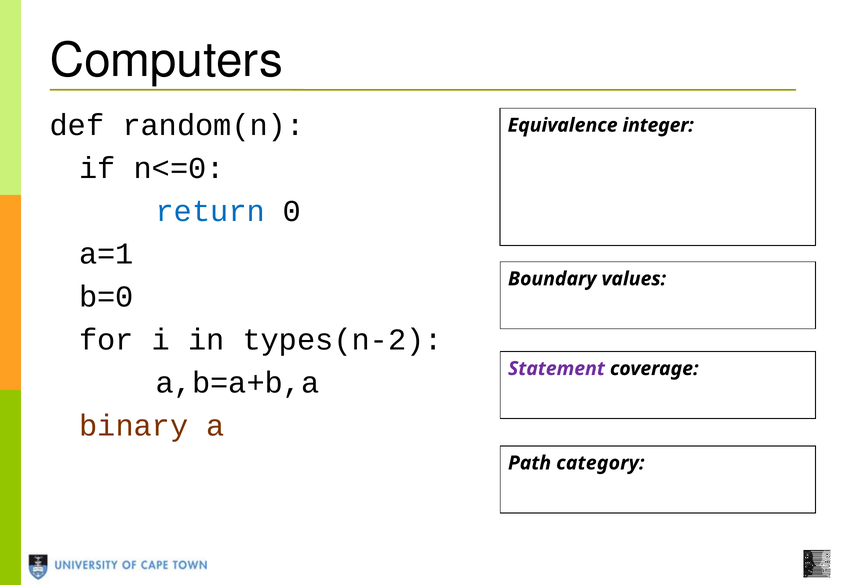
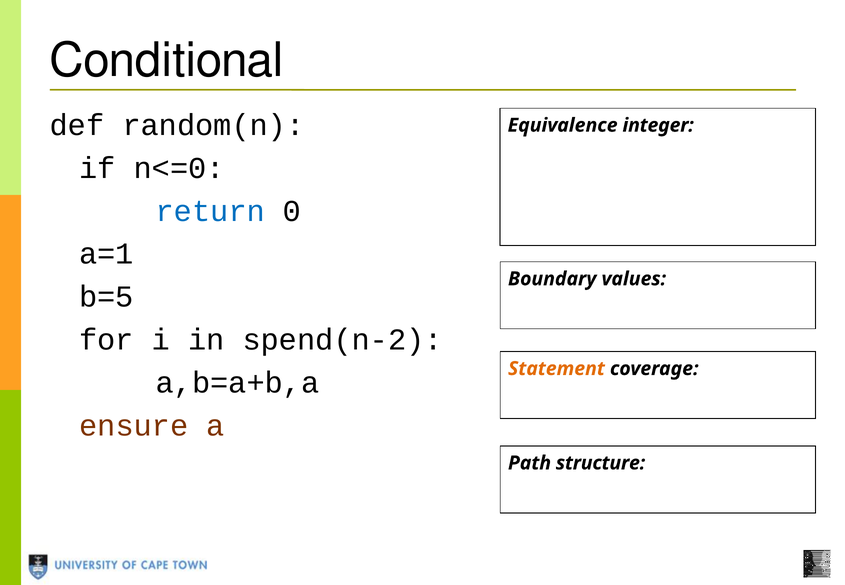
Computers: Computers -> Conditional
b=0: b=0 -> b=5
types(n-2: types(n-2 -> spend(n-2
Statement colour: purple -> orange
binary: binary -> ensure
category: category -> structure
